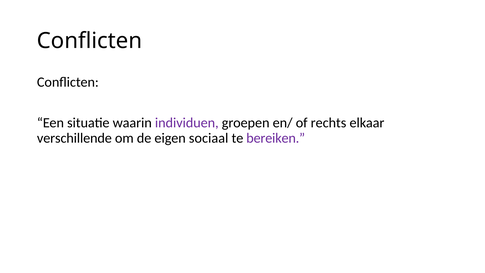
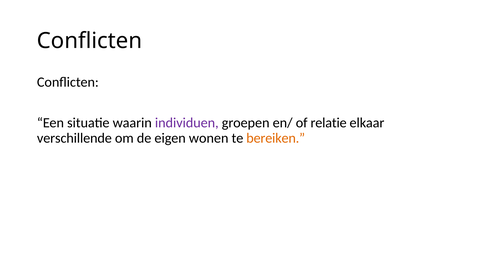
rechts: rechts -> relatie
sociaal: sociaal -> wonen
bereiken colour: purple -> orange
